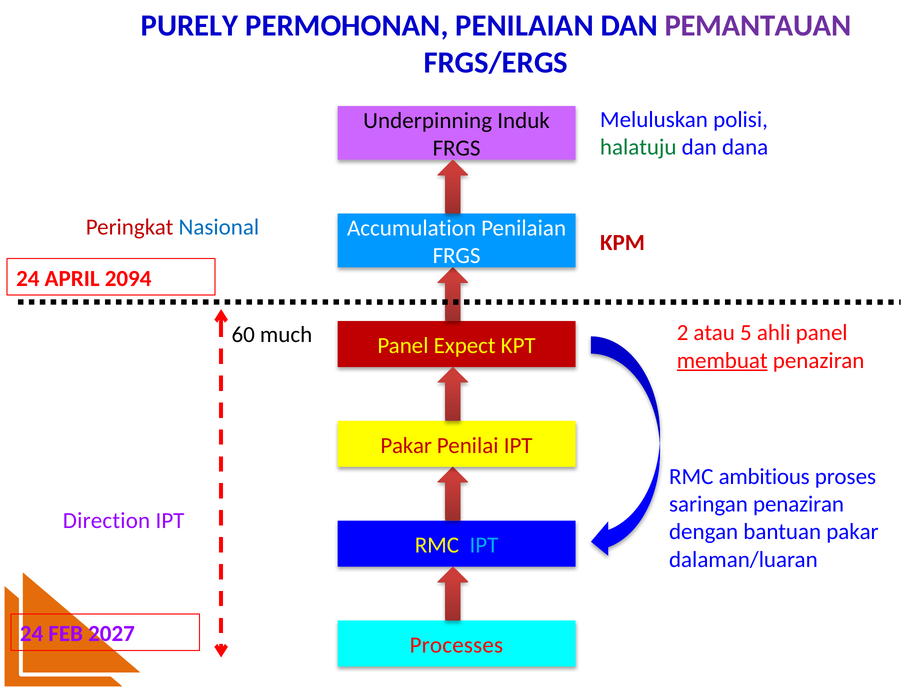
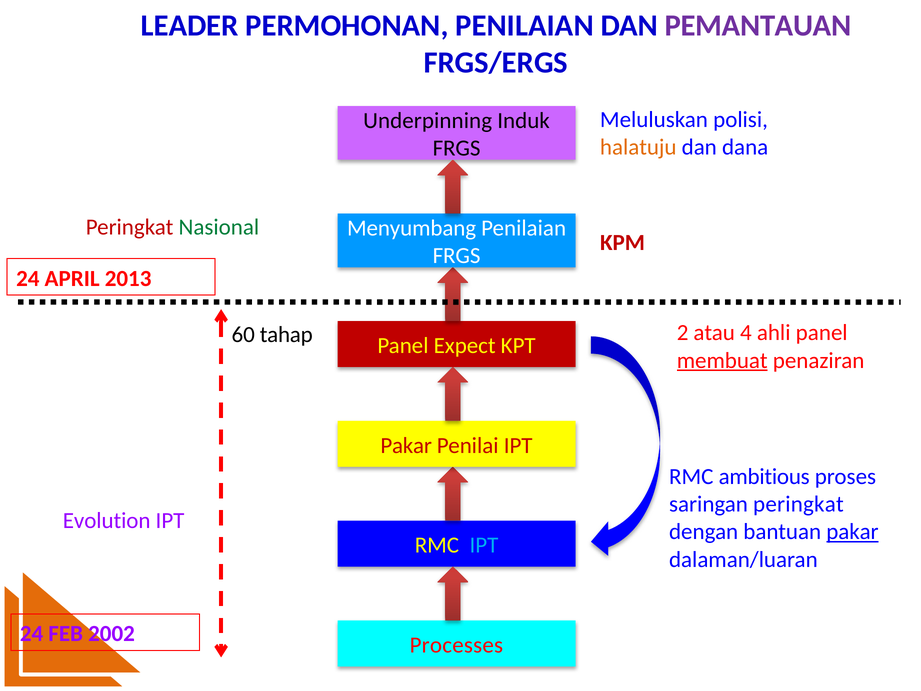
PURELY: PURELY -> LEADER
halatuju colour: green -> orange
Nasional colour: blue -> green
Accumulation: Accumulation -> Menyumbang
2094: 2094 -> 2013
5: 5 -> 4
much: much -> tahap
saringan penaziran: penaziran -> peringkat
Direction: Direction -> Evolution
pakar at (852, 532) underline: none -> present
2027: 2027 -> 2002
